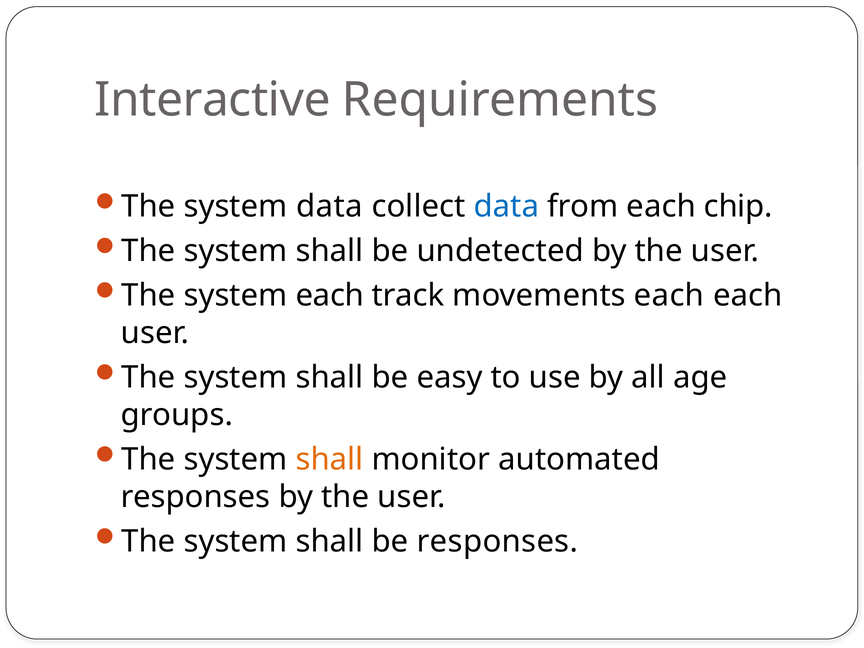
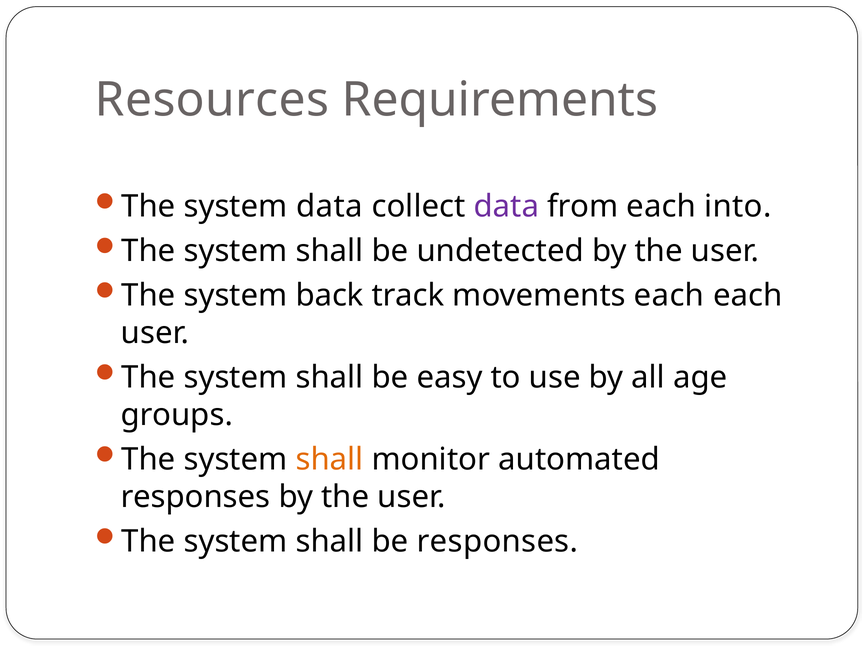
Interactive: Interactive -> Resources
data at (506, 207) colour: blue -> purple
chip: chip -> into
system each: each -> back
